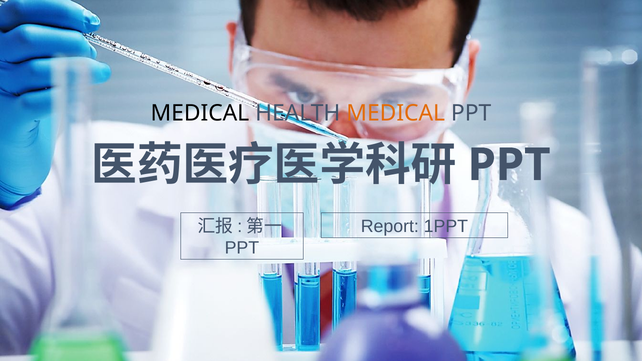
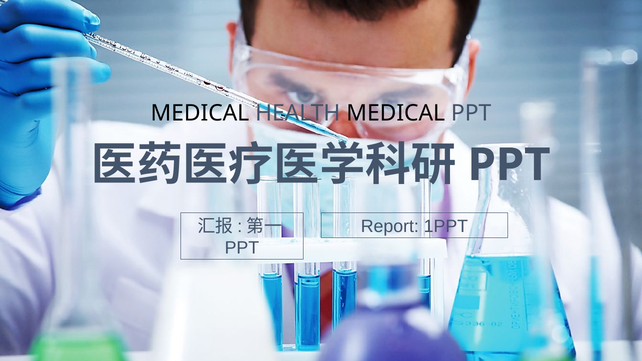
MEDICAL at (396, 113) colour: orange -> black
